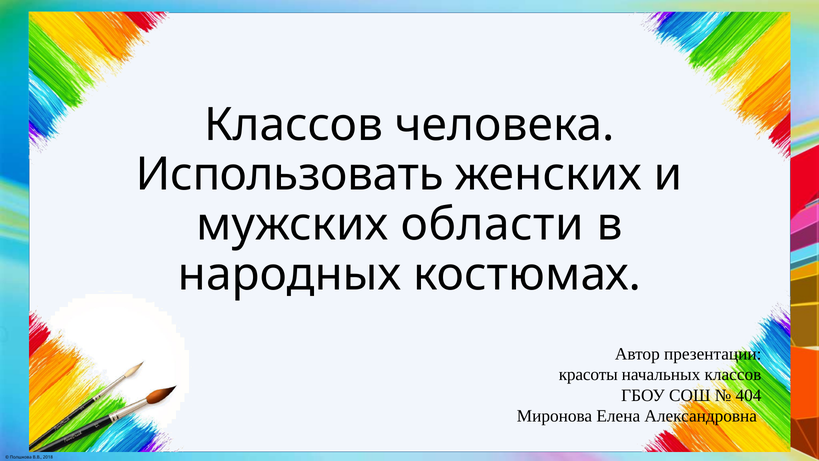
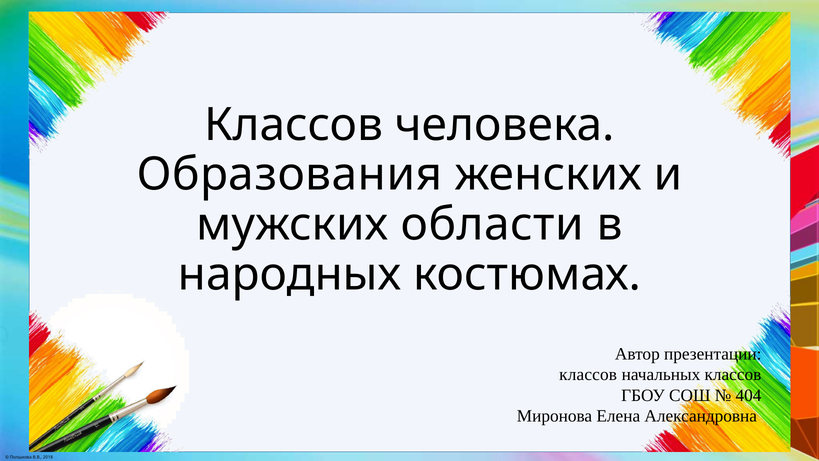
Использовать: Использовать -> Образования
красоты at (588, 374): красоты -> классов
